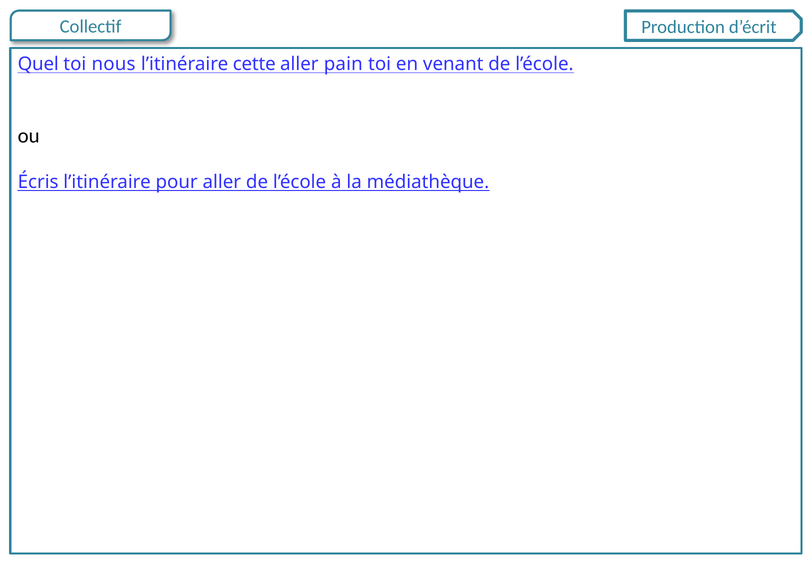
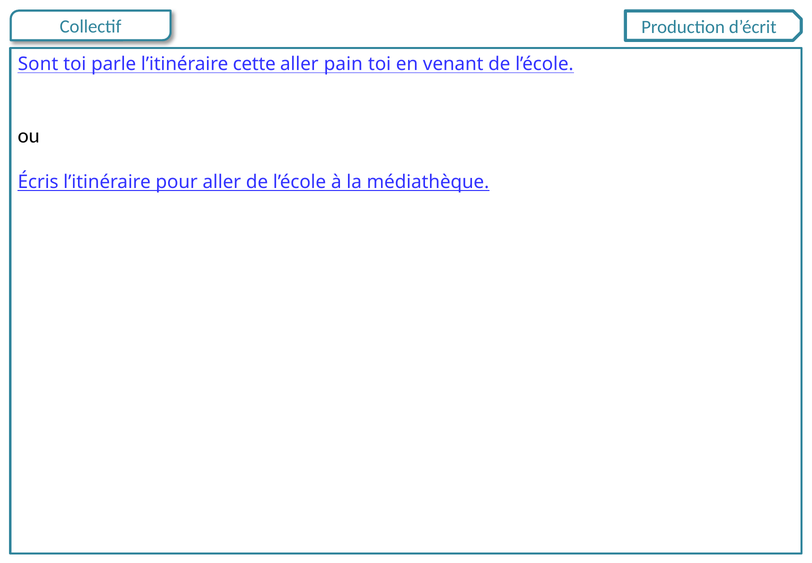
Quel: Quel -> Sont
nous: nous -> parle
